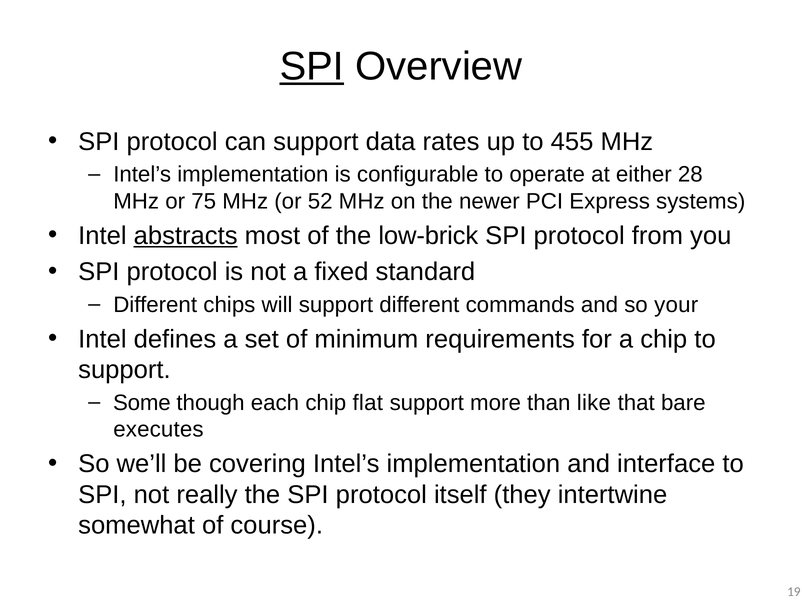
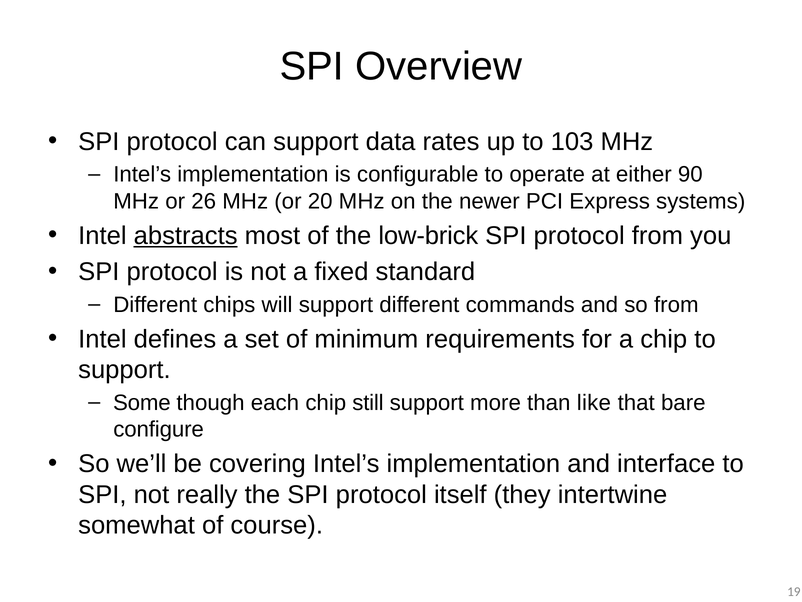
SPI at (312, 66) underline: present -> none
455: 455 -> 103
28: 28 -> 90
75: 75 -> 26
52: 52 -> 20
so your: your -> from
flat: flat -> still
executes: executes -> configure
